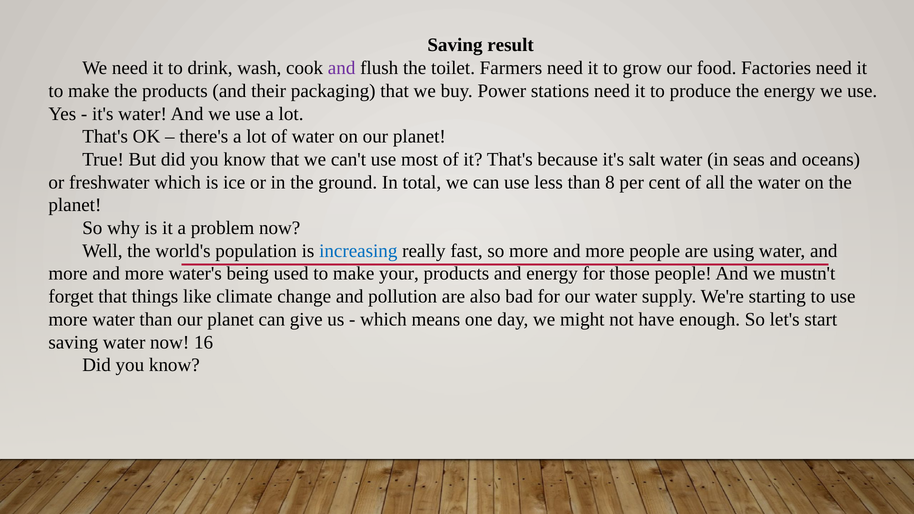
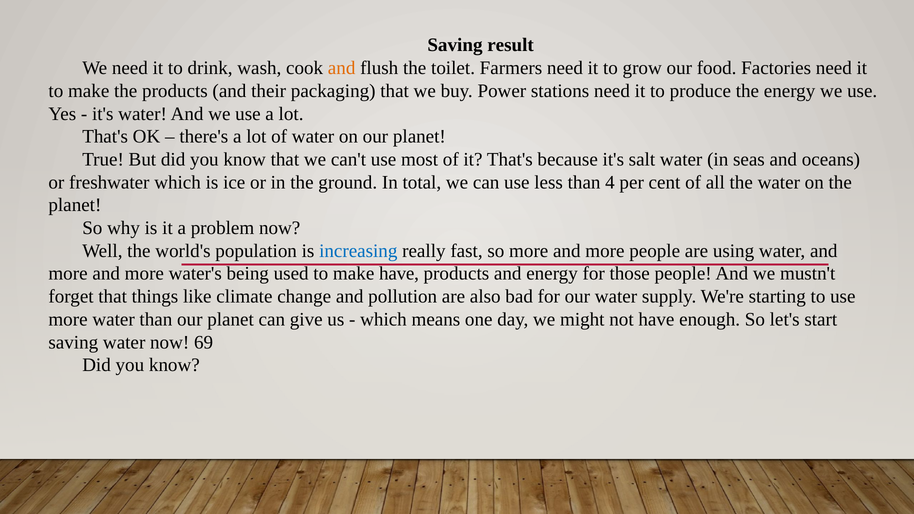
and at (342, 68) colour: purple -> orange
8: 8 -> 4
make your: your -> have
16: 16 -> 69
